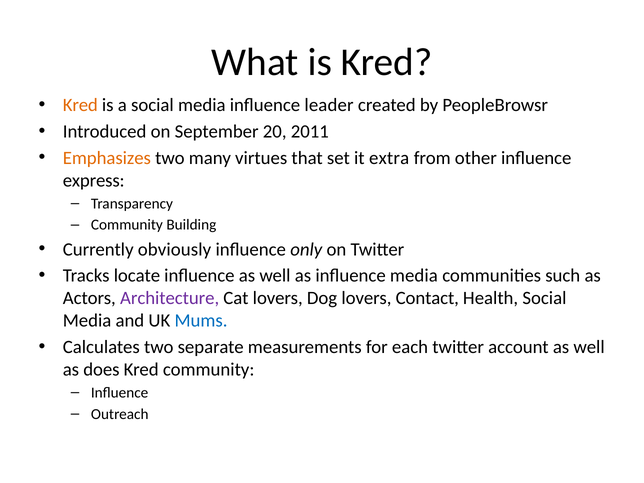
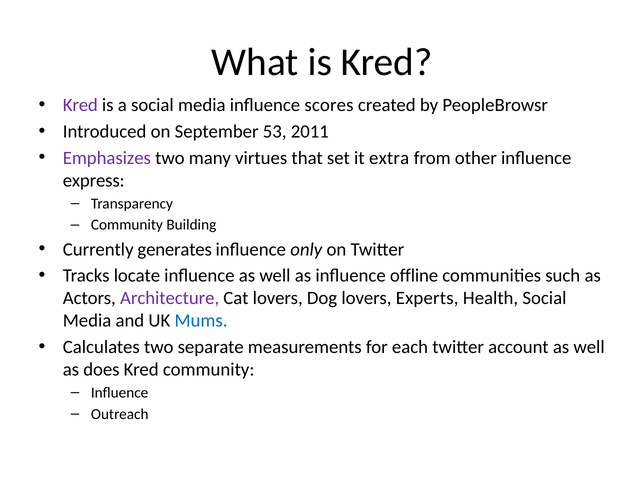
Kred at (80, 105) colour: orange -> purple
leader: leader -> scores
20: 20 -> 53
Emphasizes colour: orange -> purple
obviously: obviously -> generates
influence media: media -> offline
Contact: Contact -> Experts
